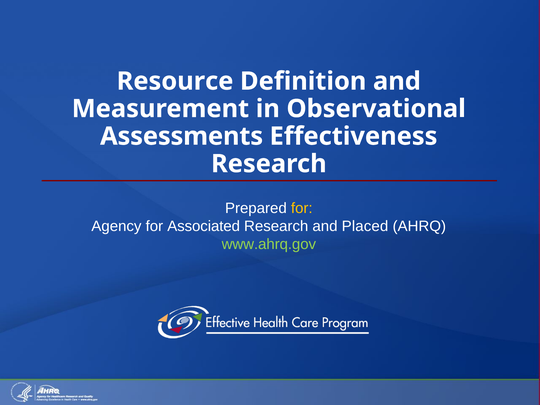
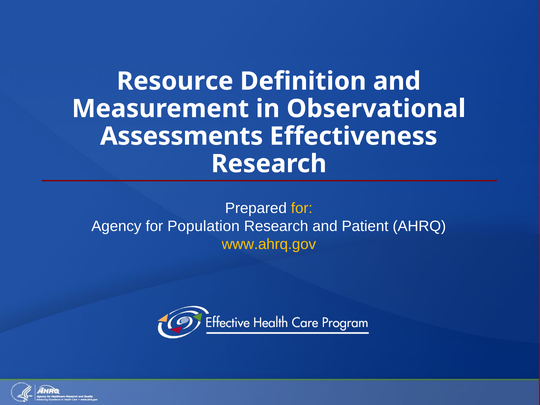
Associated: Associated -> Population
Placed: Placed -> Patient
www.ahrq.gov colour: light green -> yellow
